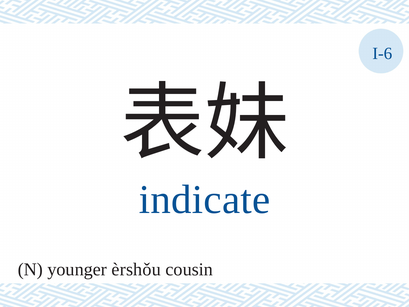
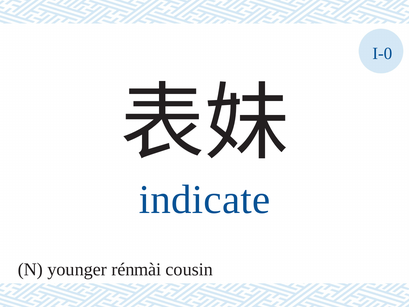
I-6: I-6 -> I-0
èrshǒu: èrshǒu -> rénmài
